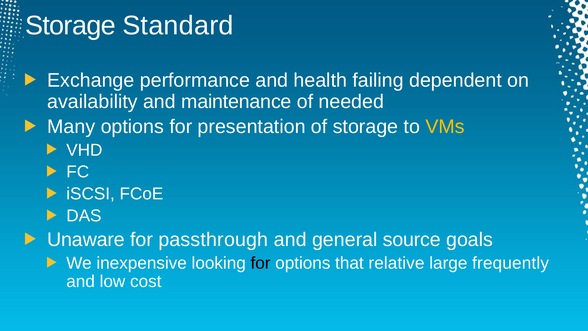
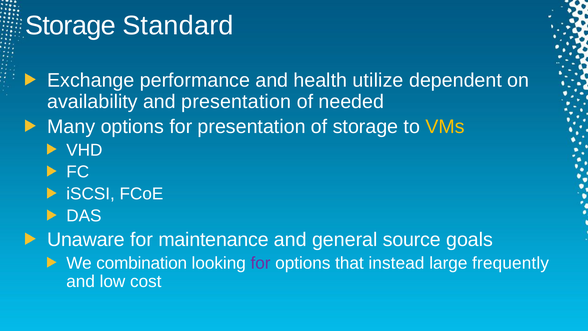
failing: failing -> utilize
and maintenance: maintenance -> presentation
passthrough: passthrough -> maintenance
inexpensive: inexpensive -> combination
for at (261, 263) colour: black -> purple
relative: relative -> instead
